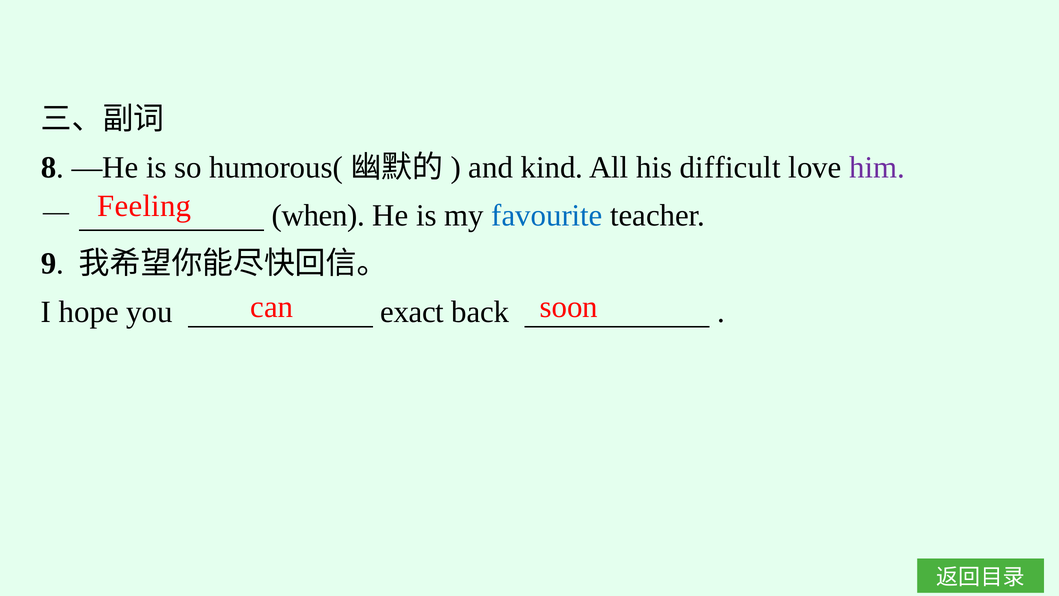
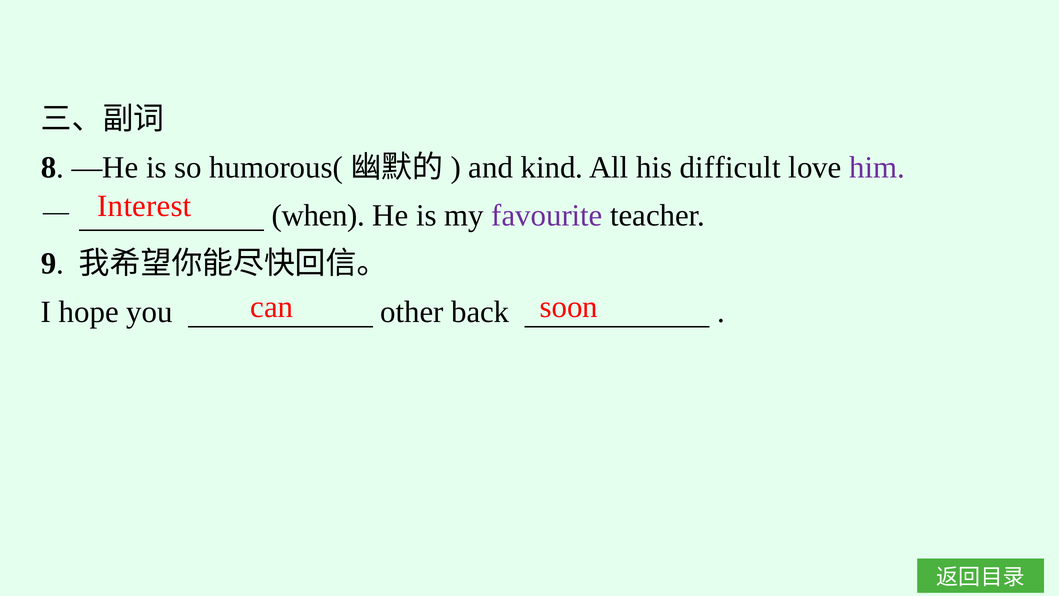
Feeling: Feeling -> Interest
favourite colour: blue -> purple
exact: exact -> other
